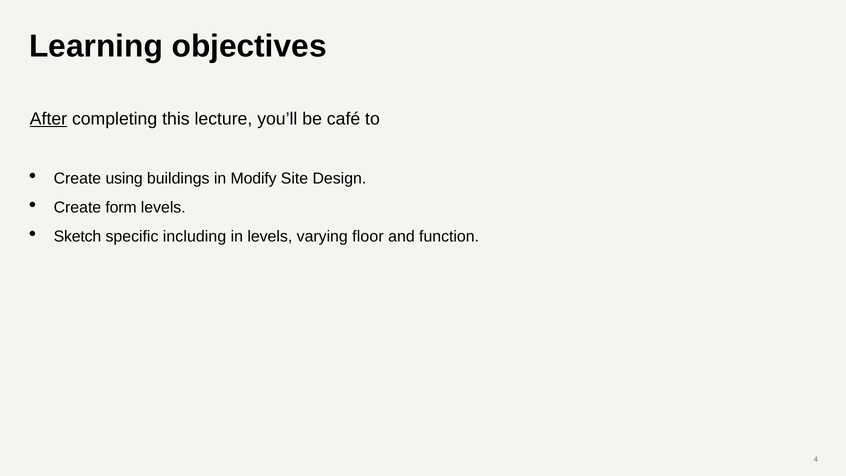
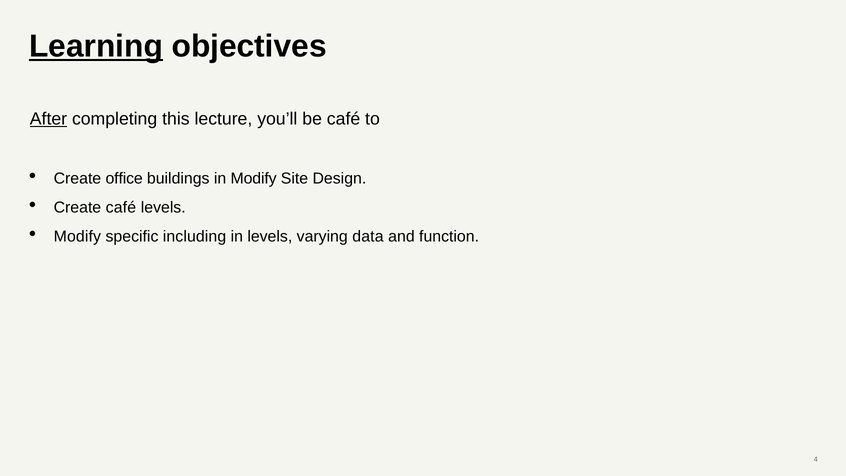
Learning underline: none -> present
using: using -> office
Create form: form -> café
Sketch at (77, 236): Sketch -> Modify
floor: floor -> data
